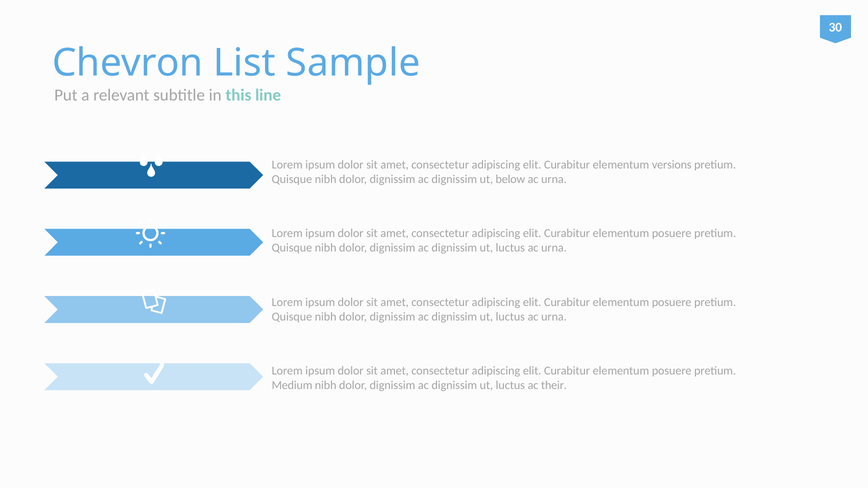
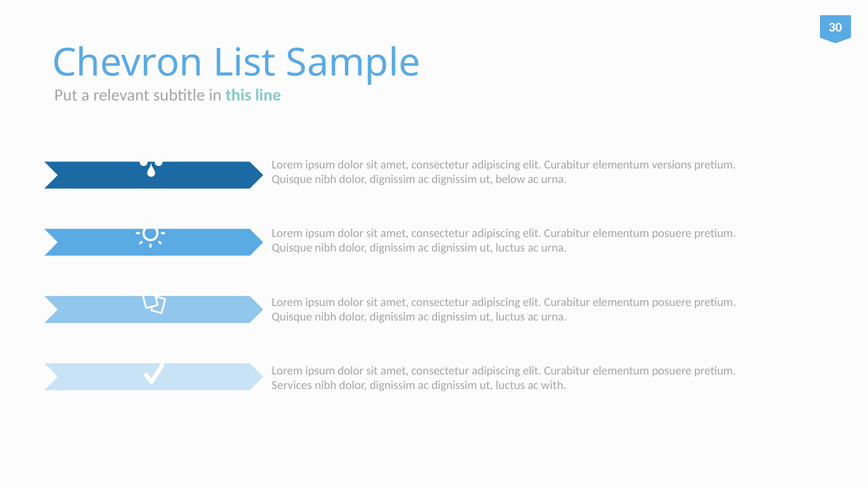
Medium: Medium -> Services
their: their -> with
